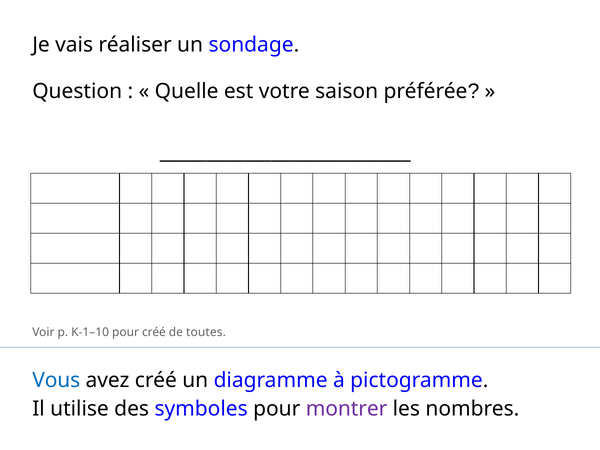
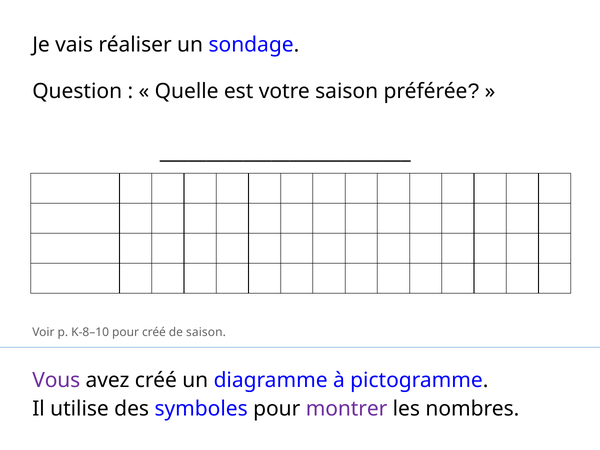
K-1–10: K-1–10 -> K-8–10
de toutes: toutes -> saison
Vous colour: blue -> purple
